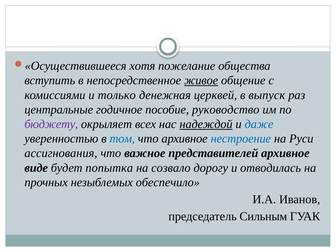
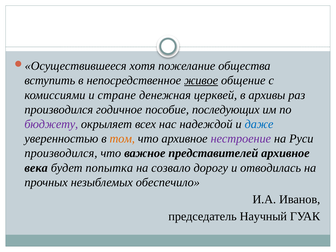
только: только -> стране
выпуск: выпуск -> архивы
центральные at (59, 110): центральные -> производился
руководство: руководство -> последующих
надеждой underline: present -> none
том colour: blue -> orange
нестроение colour: blue -> purple
ассигнования at (61, 153): ассигнования -> производился
виде: виде -> века
Сильным: Сильным -> Научный
